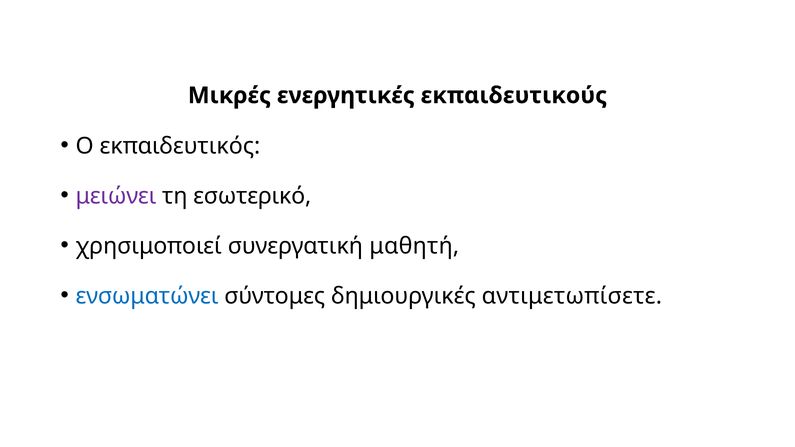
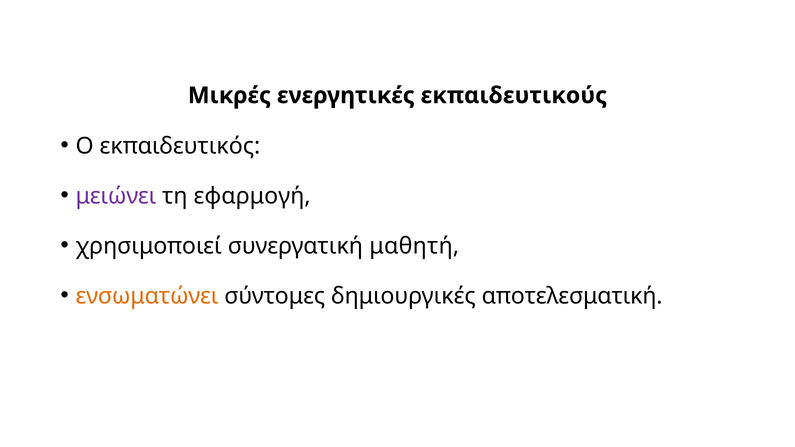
εσωτερικό: εσωτερικό -> εφαρμογή
ενσωματώνει colour: blue -> orange
αντιμετωπίσετε: αντιμετωπίσετε -> αποτελεσματική
